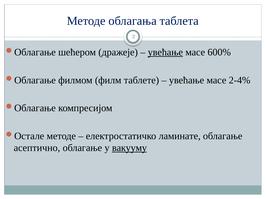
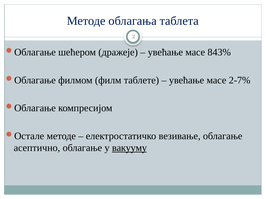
увећање at (165, 52) underline: present -> none
600%: 600% -> 843%
2-4%: 2-4% -> 2-7%
ламинате: ламинате -> везивање
